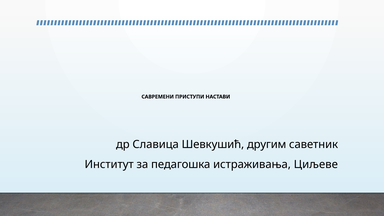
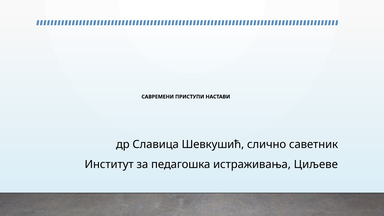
другим: другим -> слично
